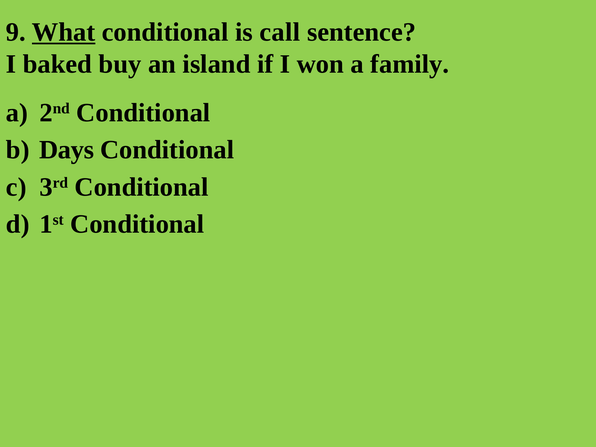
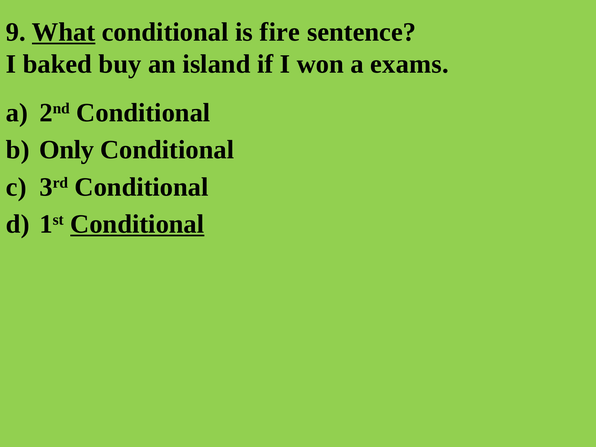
call: call -> fire
family: family -> exams
Days: Days -> Only
Conditional at (137, 224) underline: none -> present
